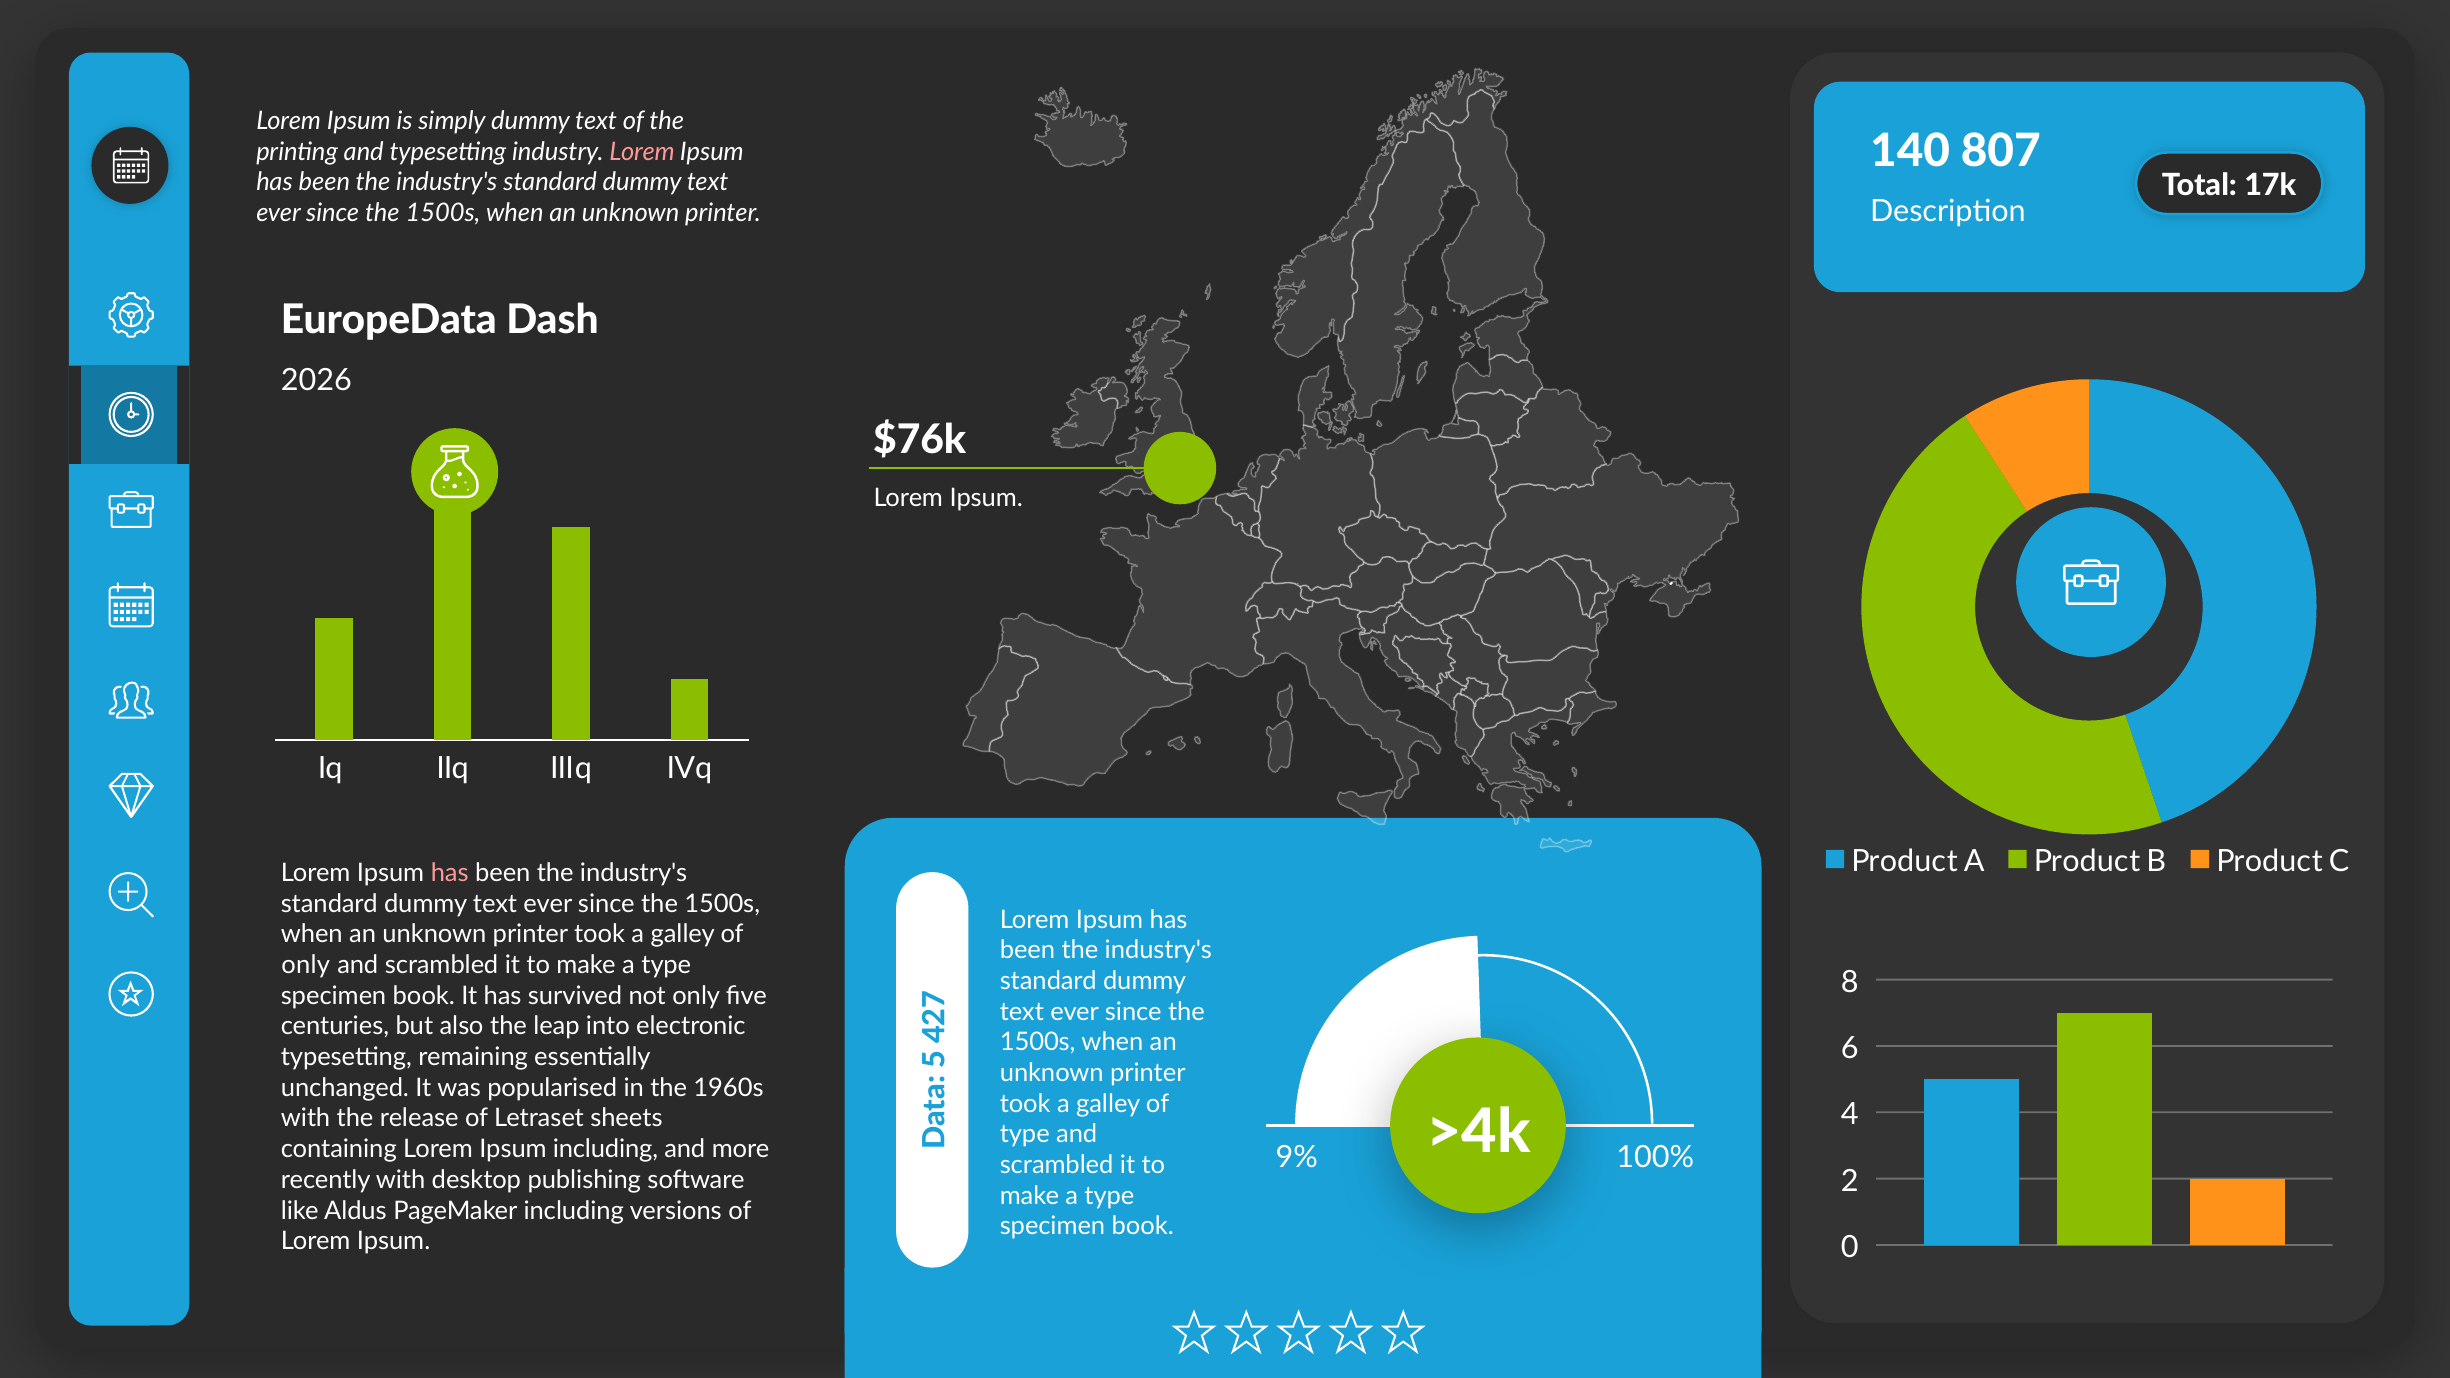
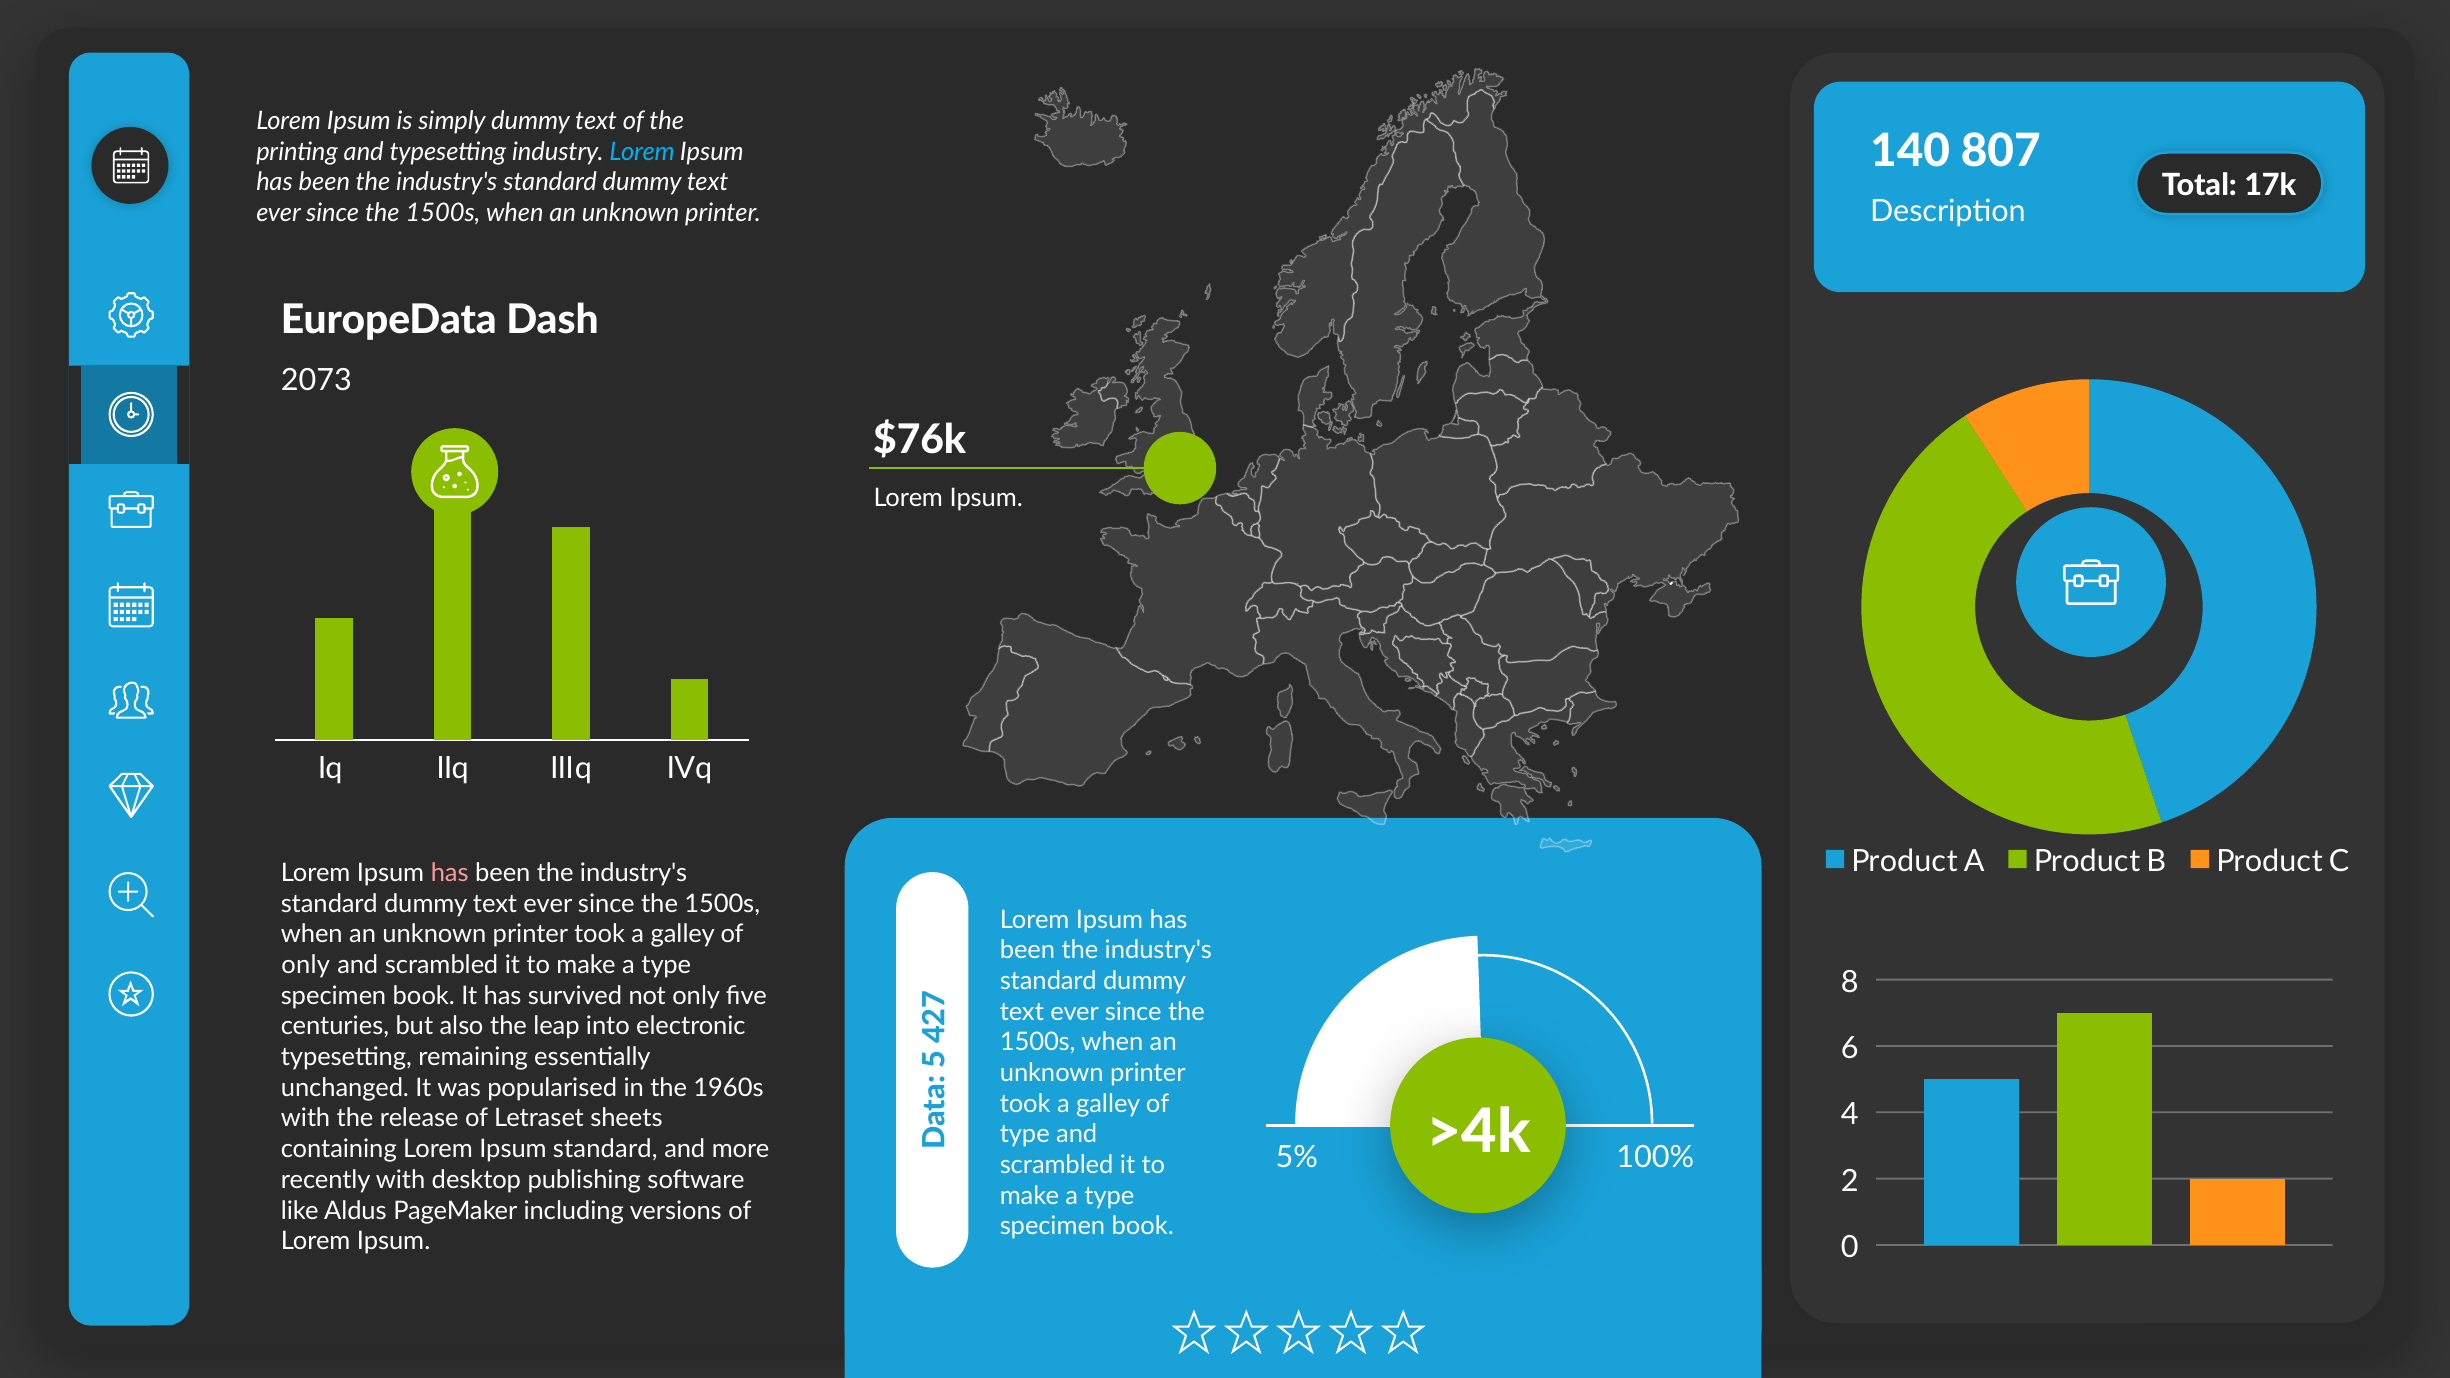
Lorem at (642, 152) colour: pink -> light blue
2026: 2026 -> 2073
Ipsum including: including -> standard
9%: 9% -> 5%
